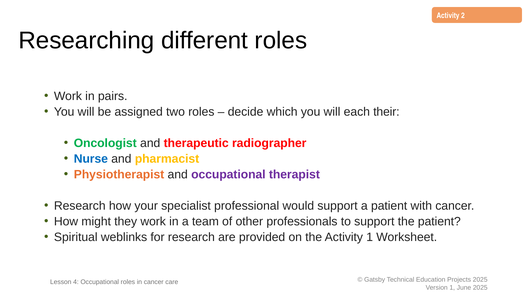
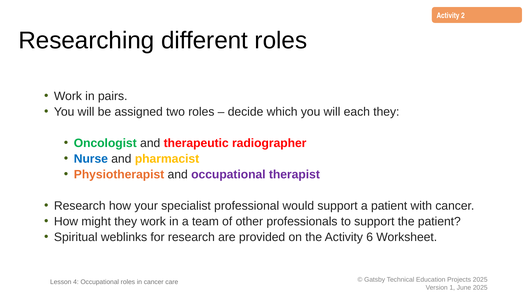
each their: their -> they
Activity 1: 1 -> 6
